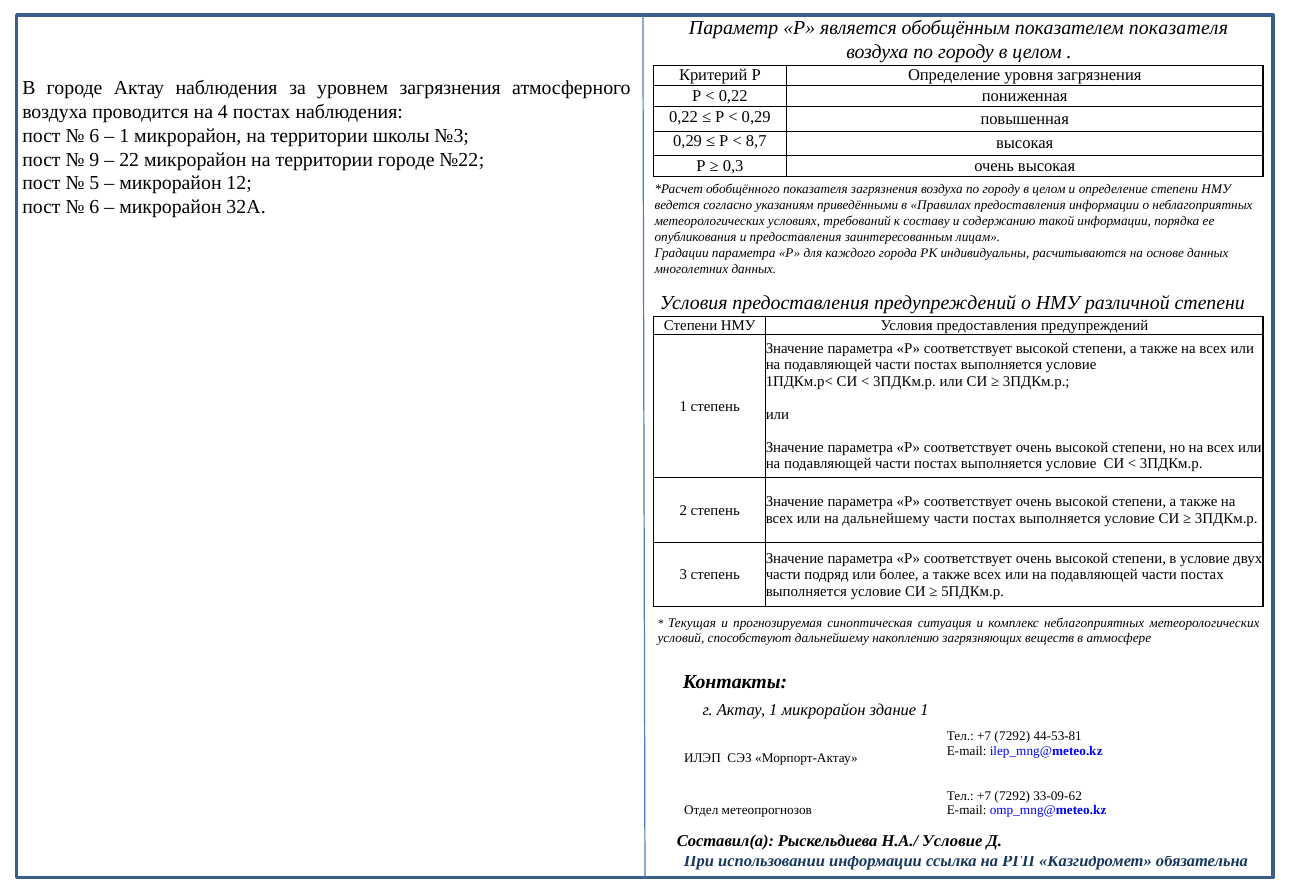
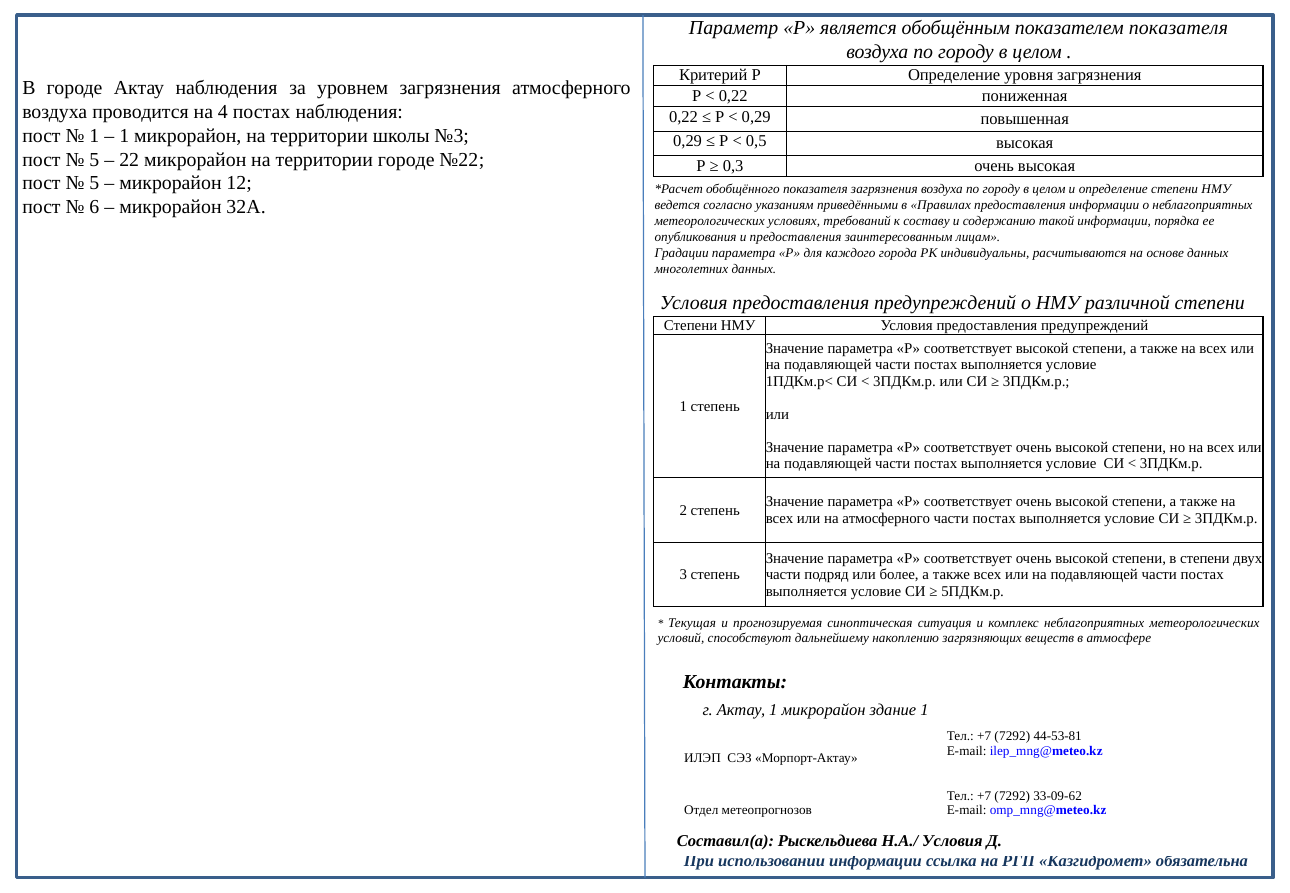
6 at (94, 136): 6 -> 1
8,7: 8,7 -> 0,5
9 at (94, 160): 9 -> 5
на дальнейшему: дальнейшему -> атмосферного
в условие: условие -> степени
Н.А./ Условие: Условие -> Условия
